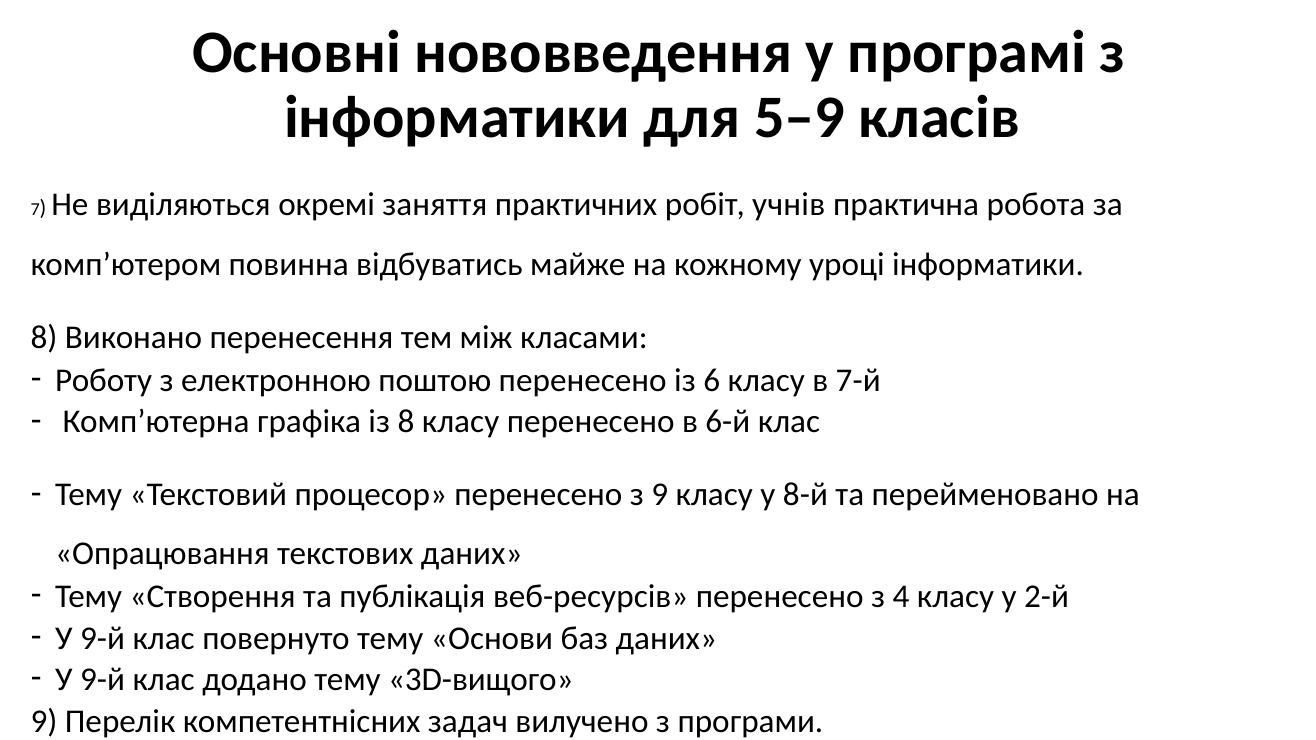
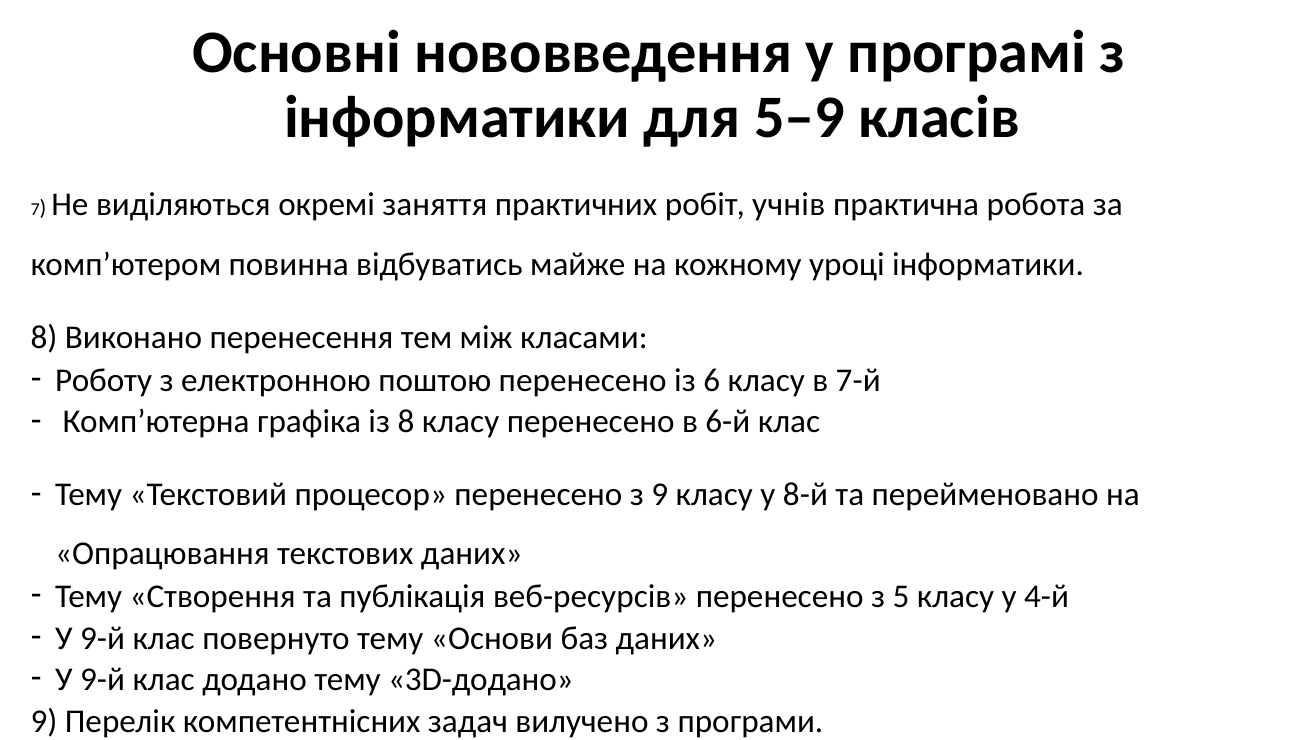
4: 4 -> 5
2-й: 2-й -> 4-й
3D-вищого: 3D-вищого -> 3D-додано
